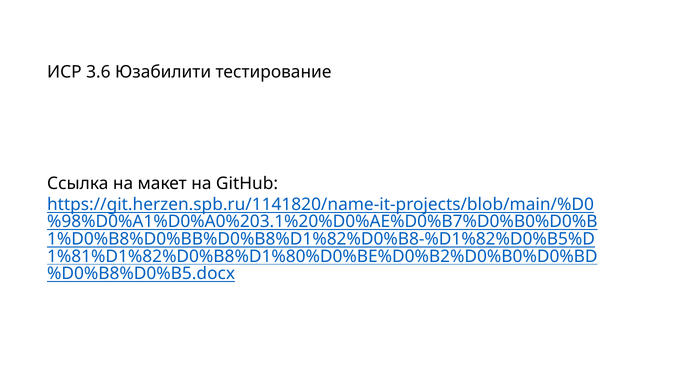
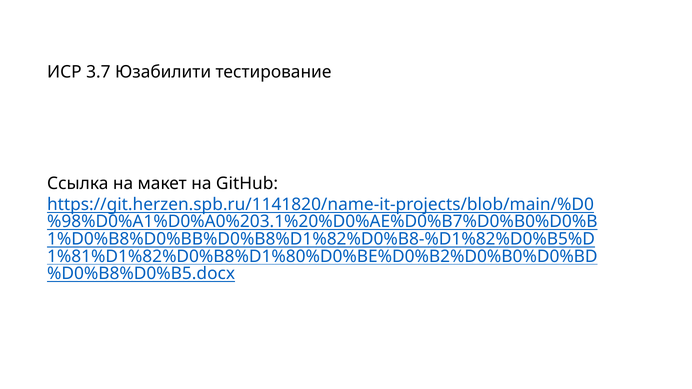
3.6: 3.6 -> 3.7
